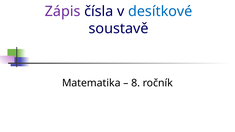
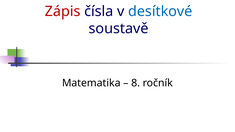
Zápis colour: purple -> red
